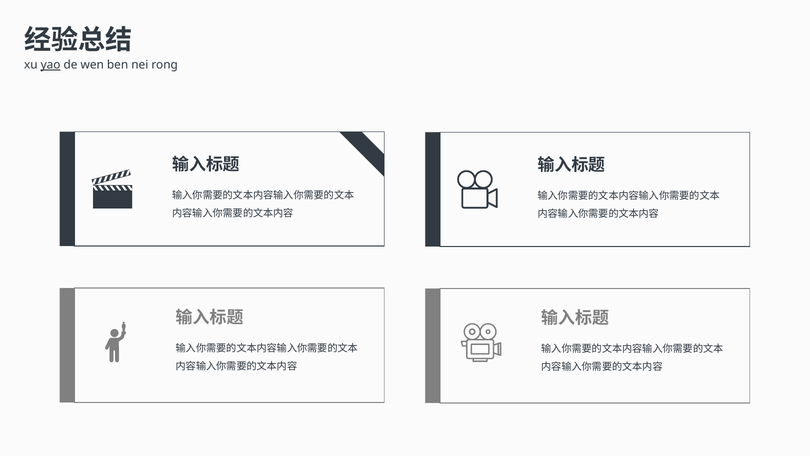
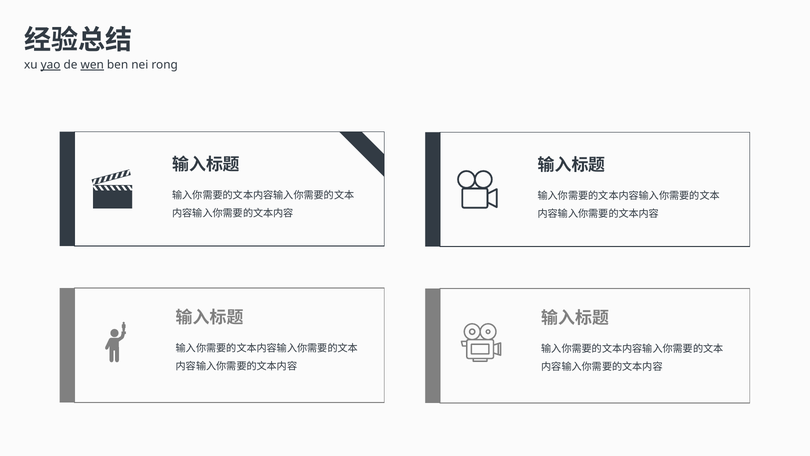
wen underline: none -> present
